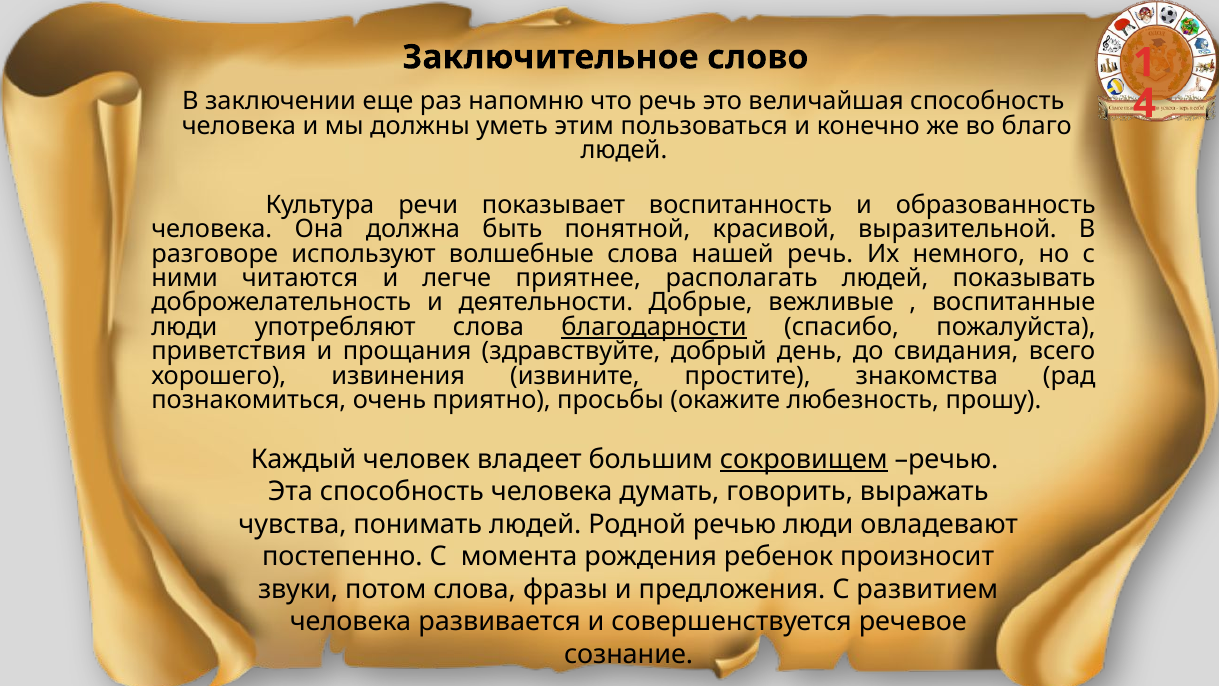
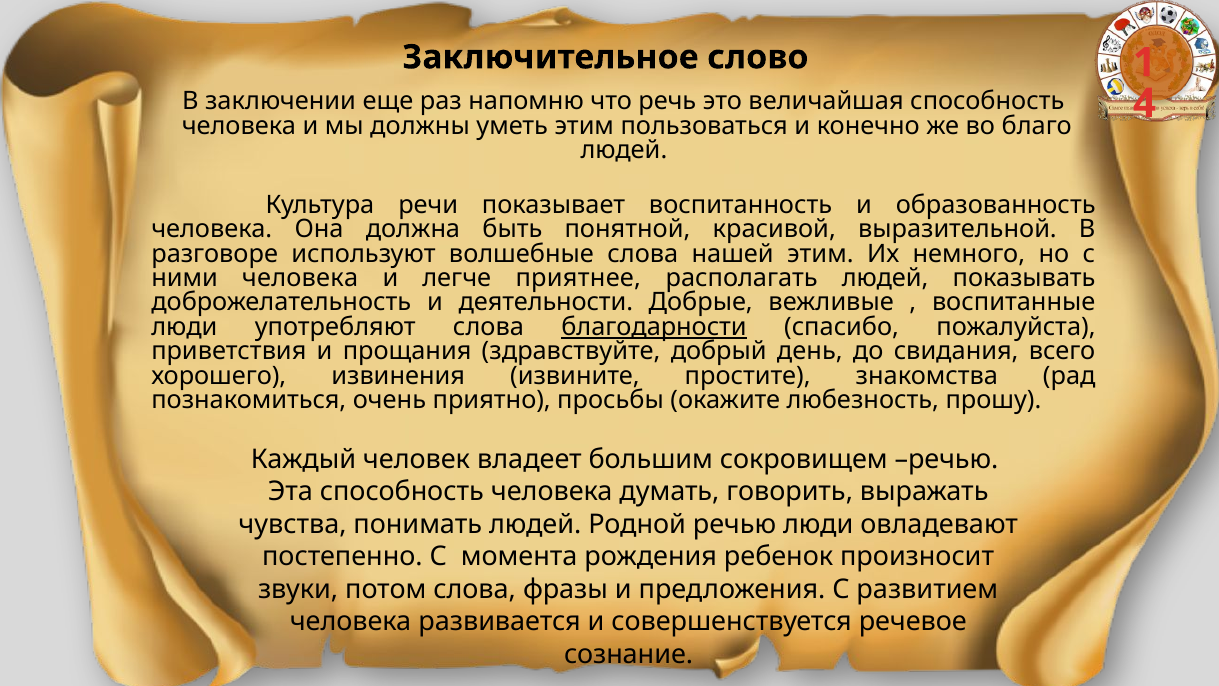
нашей речь: речь -> этим
ними читаются: читаются -> человека
сокровищем underline: present -> none
